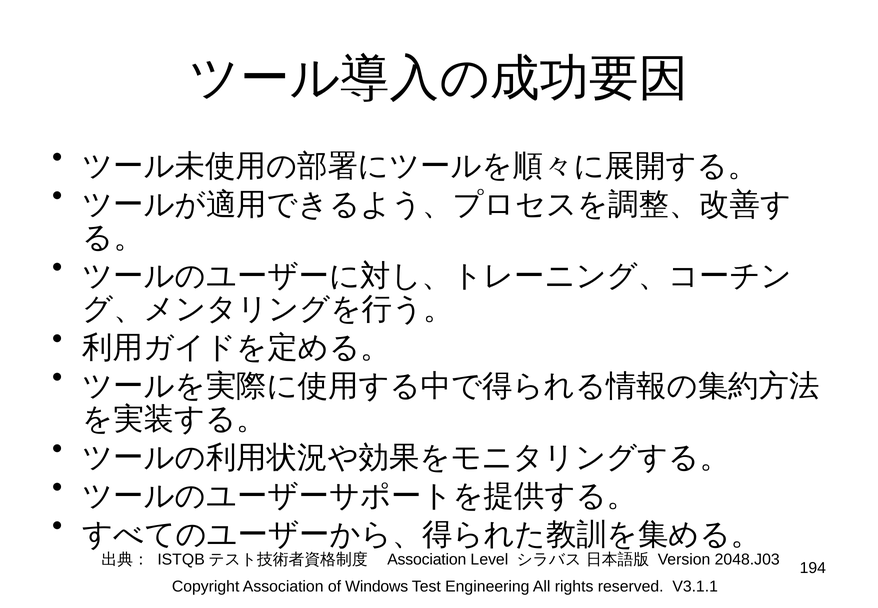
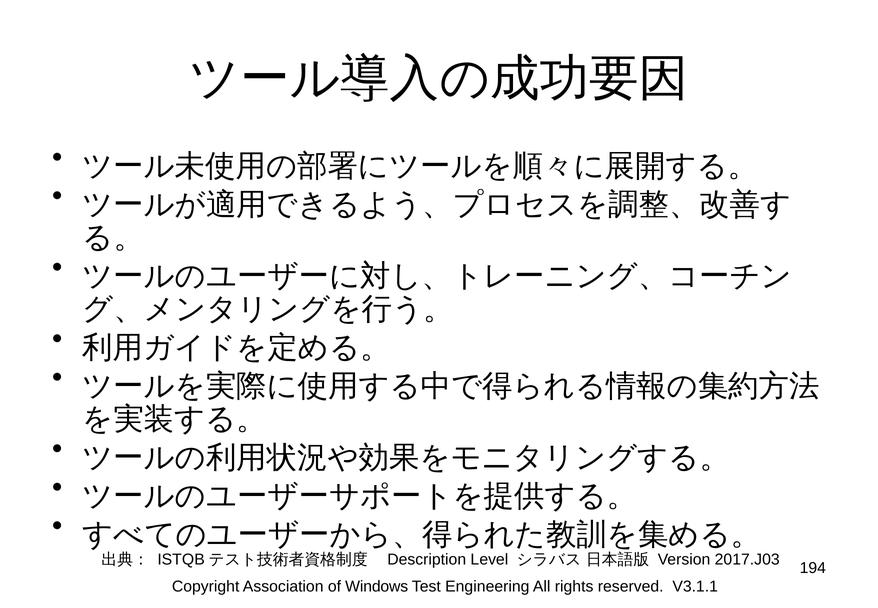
Association at (427, 559): Association -> Description
2048.J03: 2048.J03 -> 2017.J03
